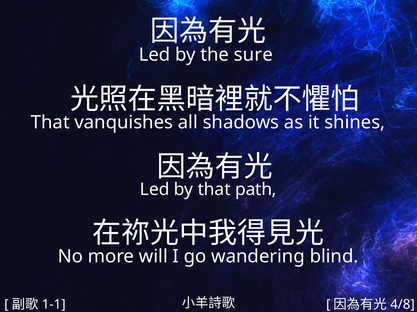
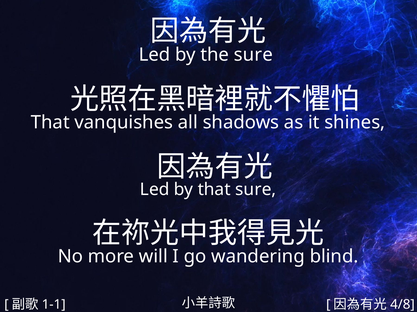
that path: path -> sure
